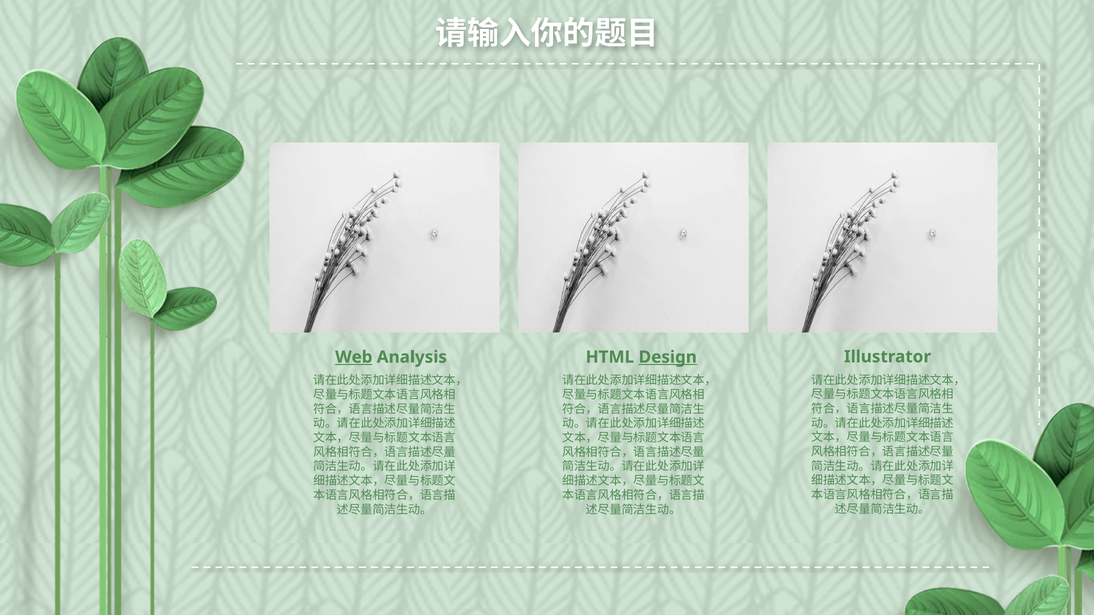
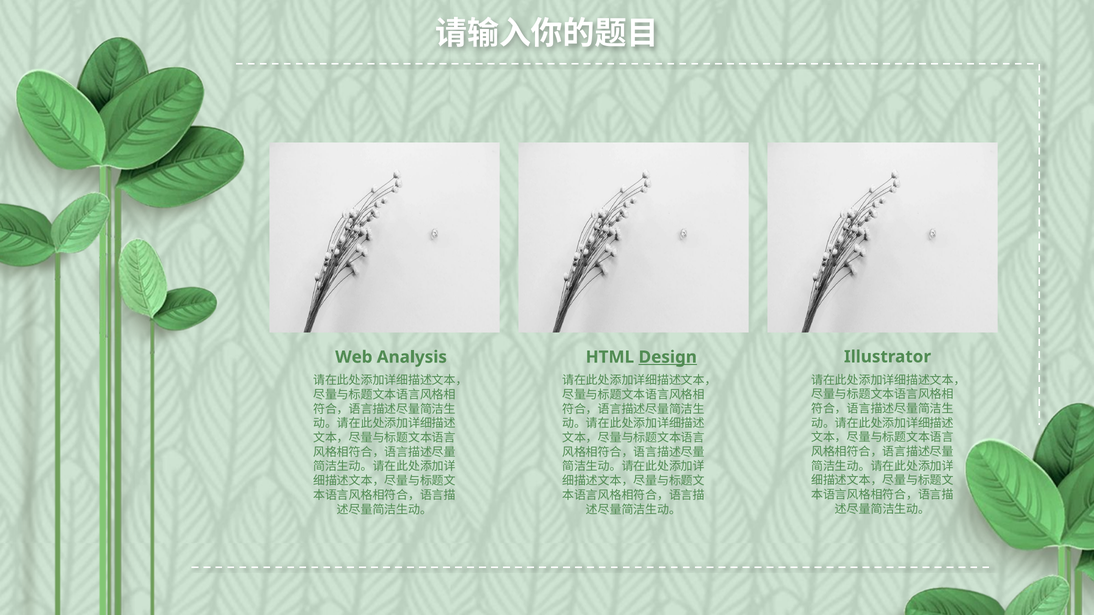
Web underline: present -> none
